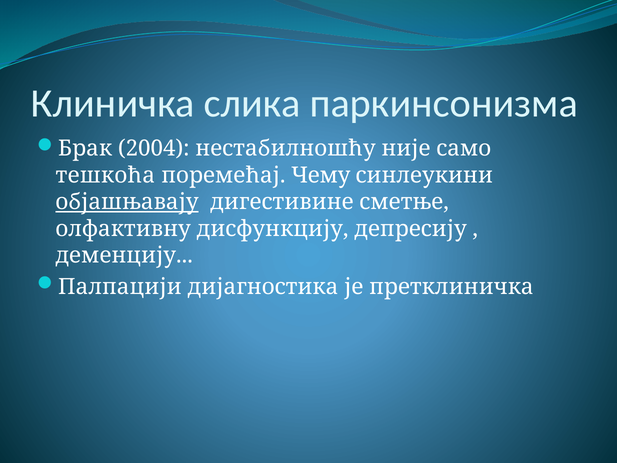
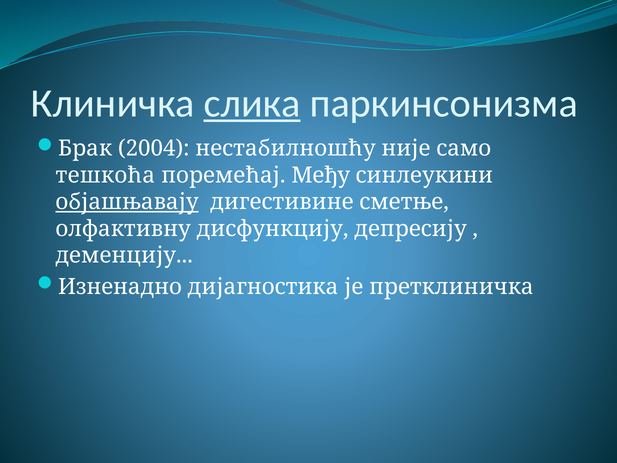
слика underline: none -> present
Чему: Чему -> Међу
Палпацији: Палпацији -> Изненадно
